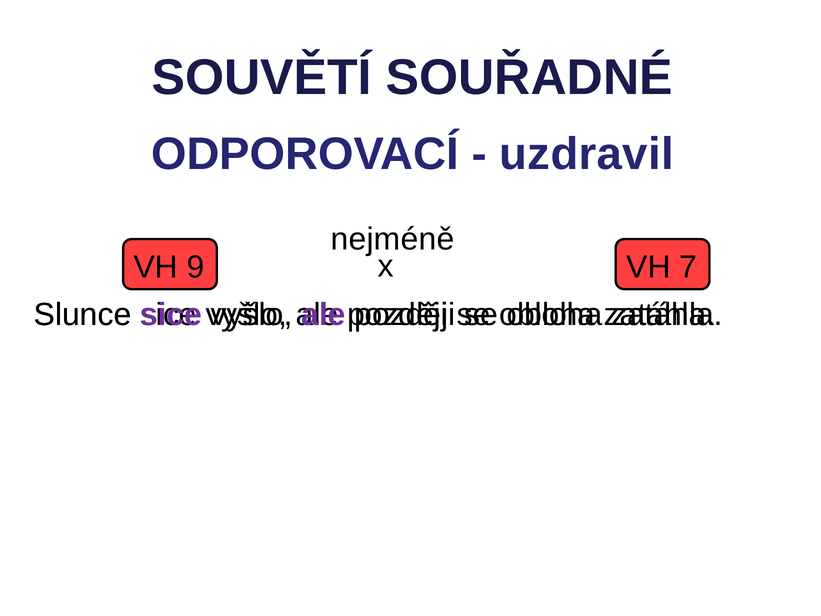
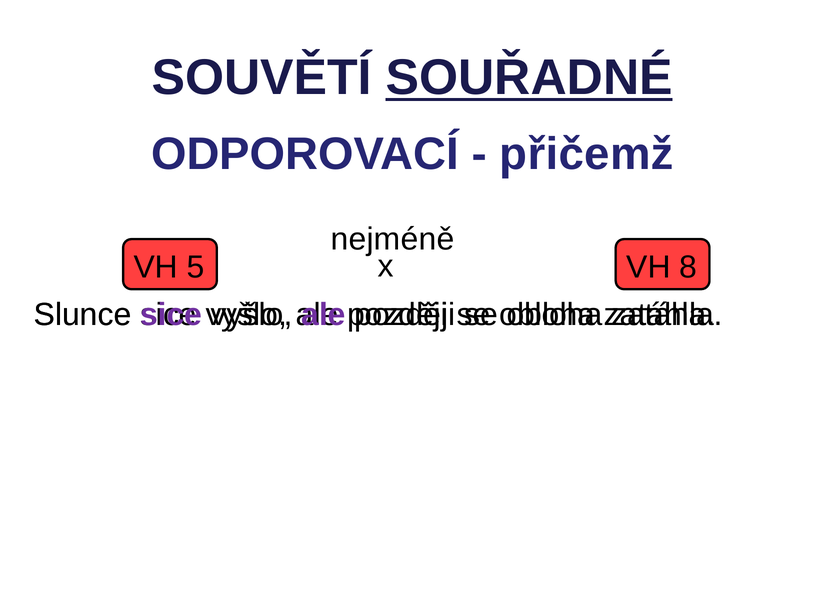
SOUŘADNÉ underline: none -> present
uzdravil: uzdravil -> přičemž
9: 9 -> 5
7: 7 -> 8
